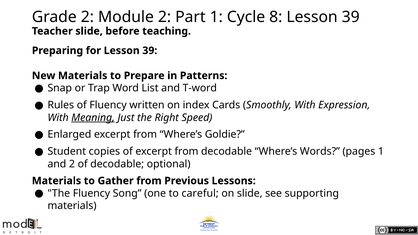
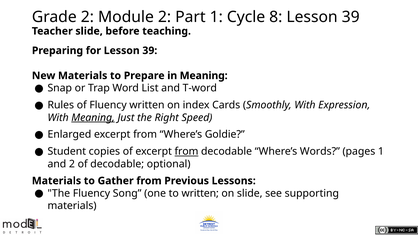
in Patterns: Patterns -> Meaning
from at (186, 151) underline: none -> present
to careful: careful -> written
